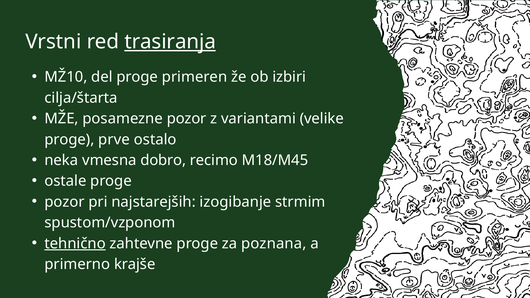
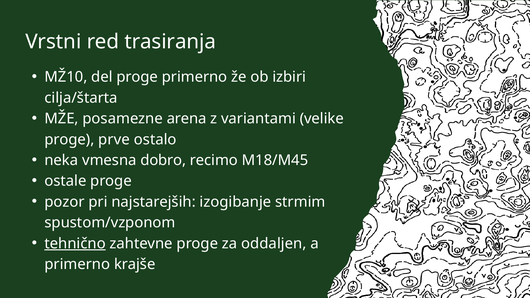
trasiranja underline: present -> none
proge primeren: primeren -> primerno
posamezne pozor: pozor -> arena
poznana: poznana -> oddaljen
